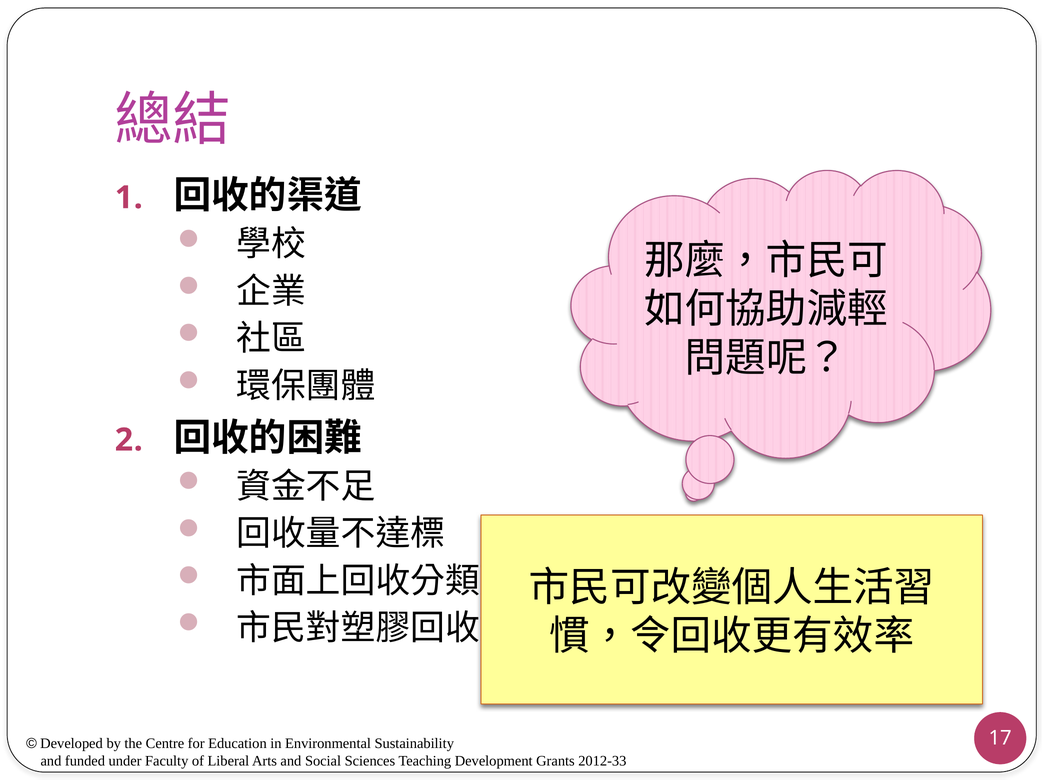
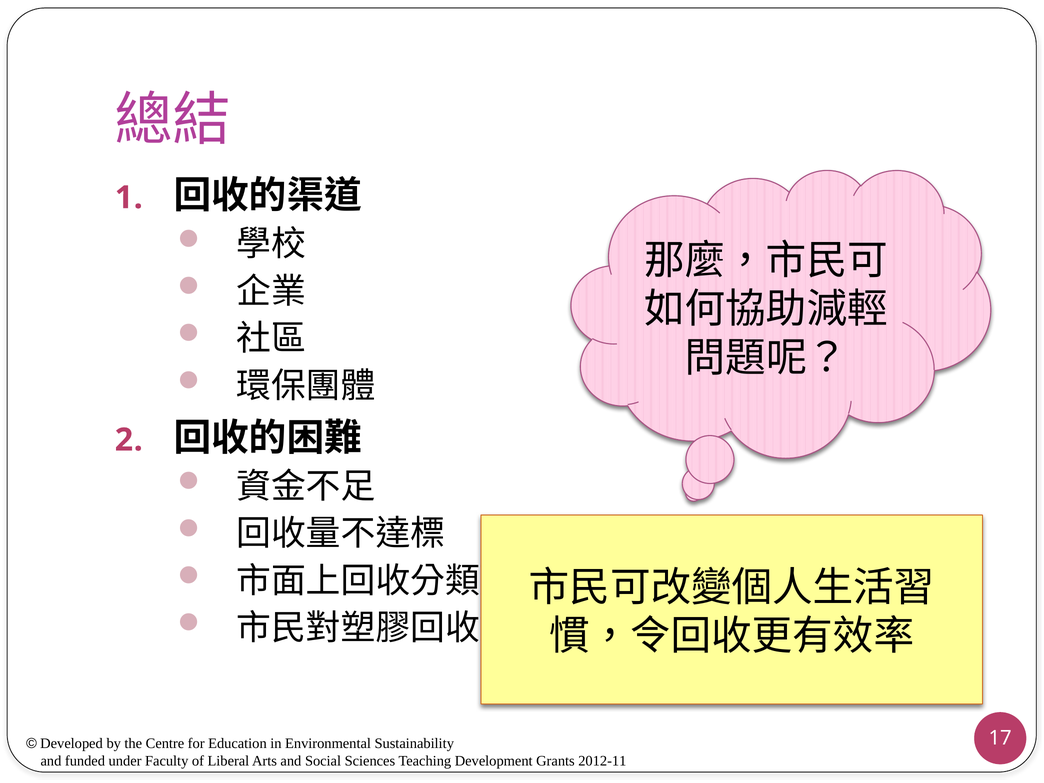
2012-33: 2012-33 -> 2012-11
